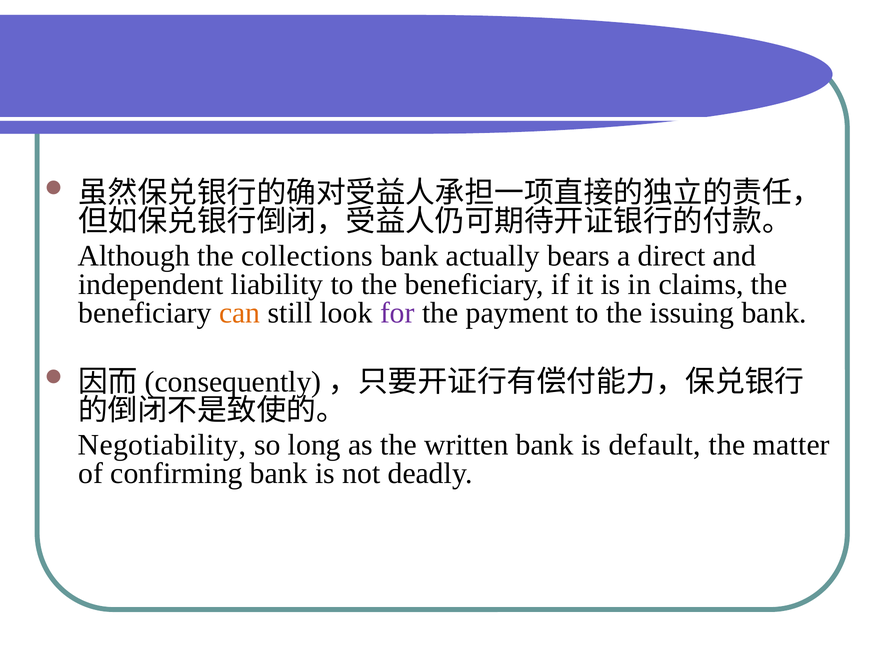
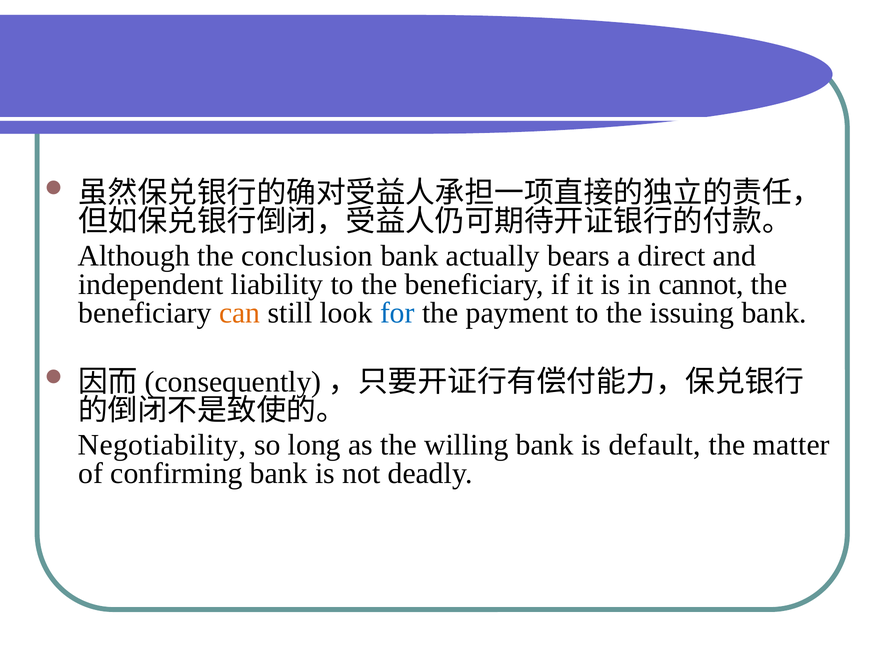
collections: collections -> conclusion
claims: claims -> cannot
for colour: purple -> blue
written: written -> willing
